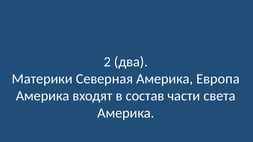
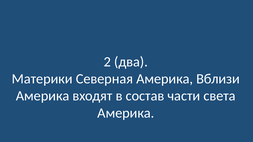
Европа: Европа -> Вблизи
